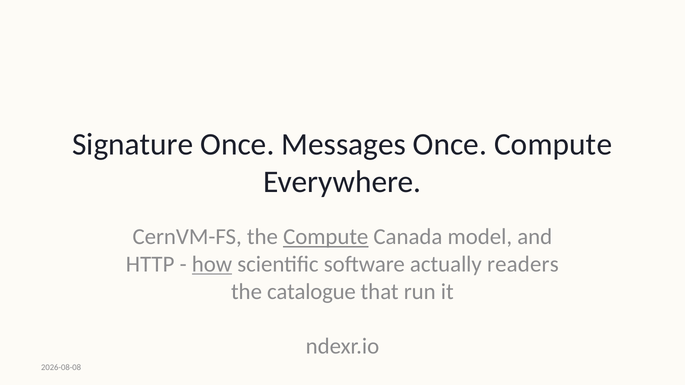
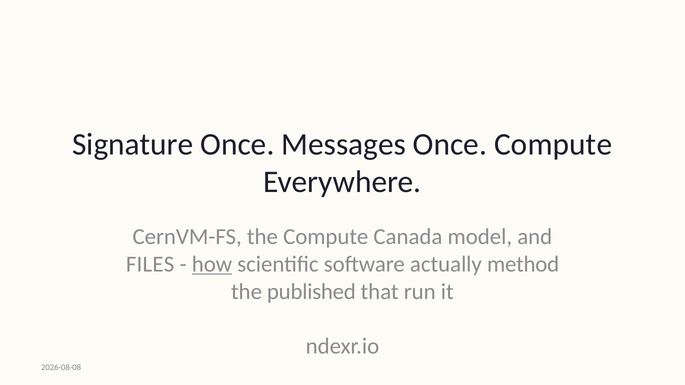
Compute at (326, 237) underline: present -> none
HTTP: HTTP -> FILES
readers: readers -> method
catalogue: catalogue -> published
